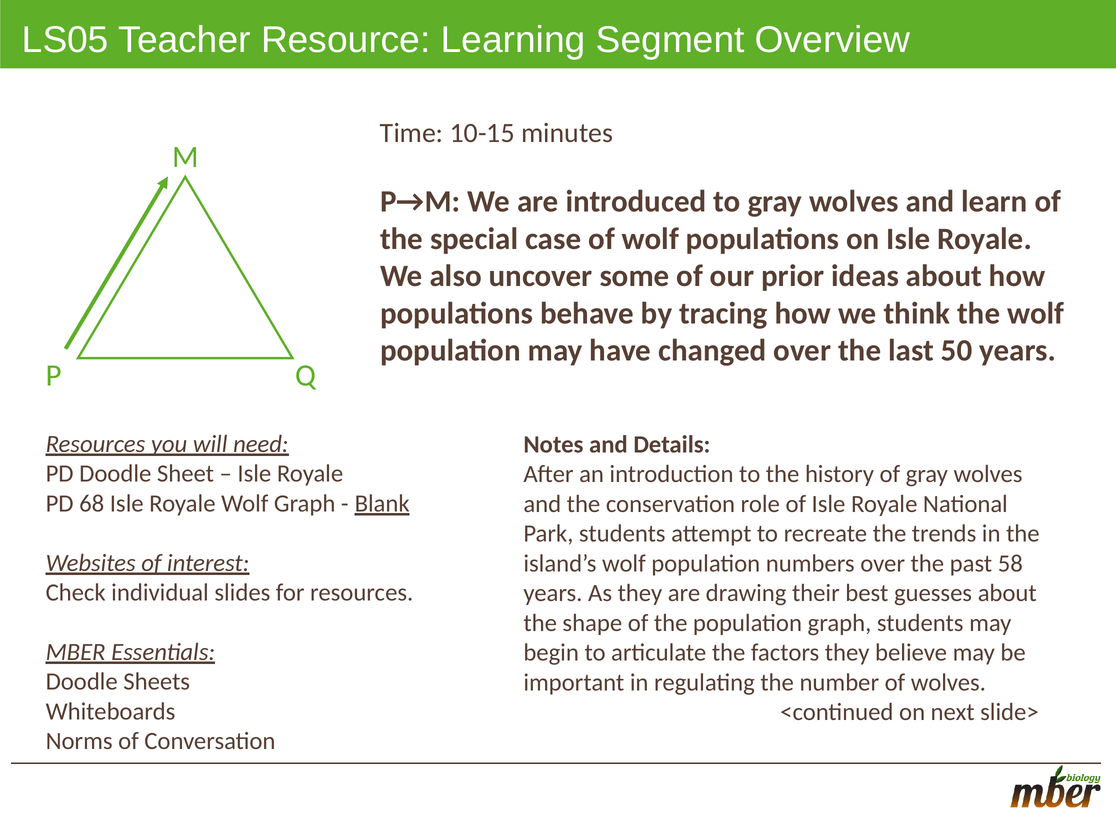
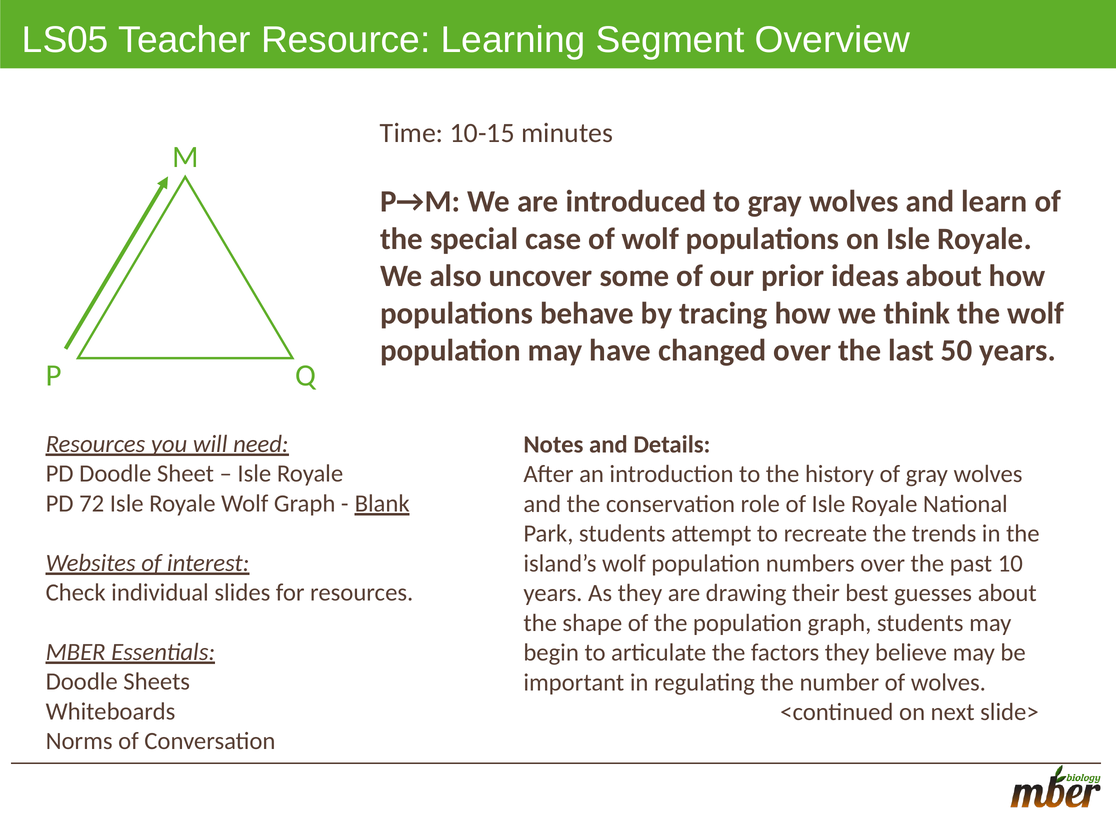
68: 68 -> 72
58: 58 -> 10
